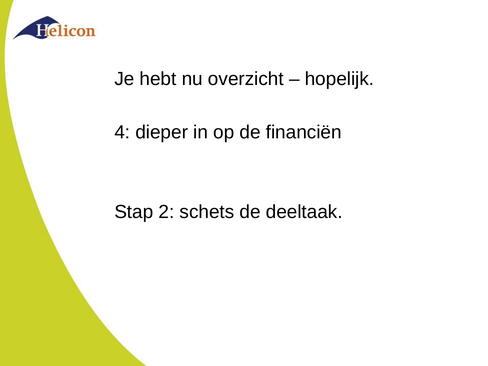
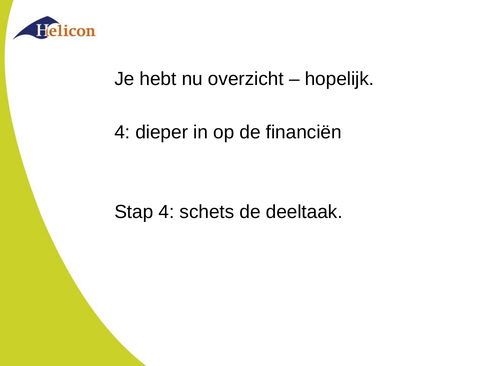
Stap 2: 2 -> 4
